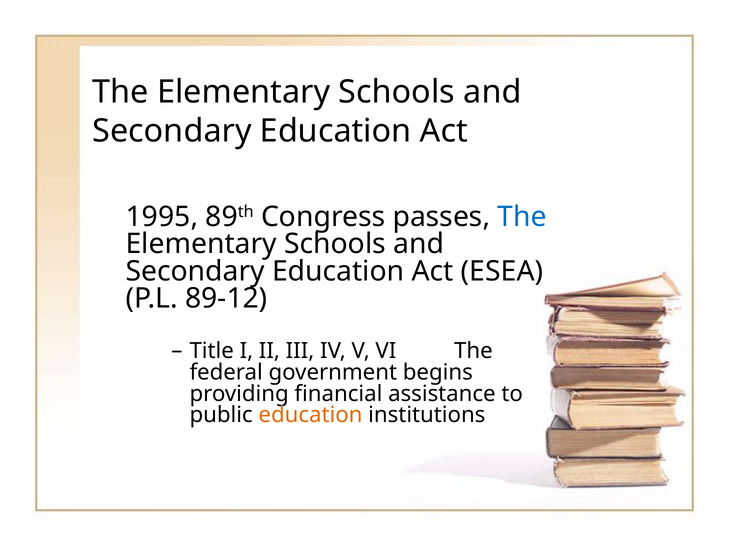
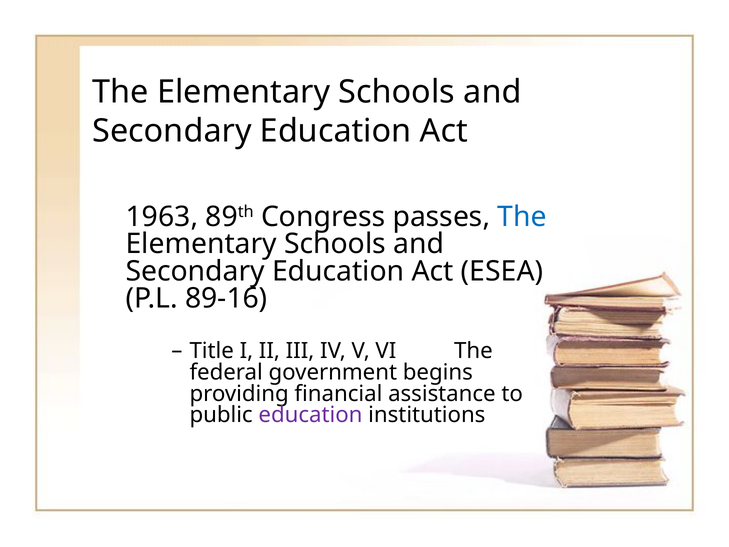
1995: 1995 -> 1963
89-12: 89-12 -> 89-16
education at (310, 415) colour: orange -> purple
